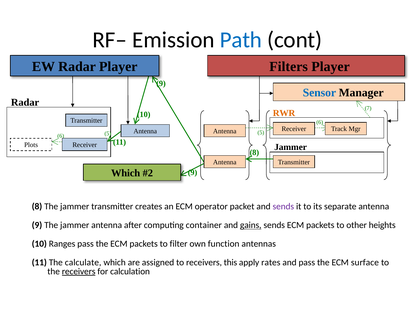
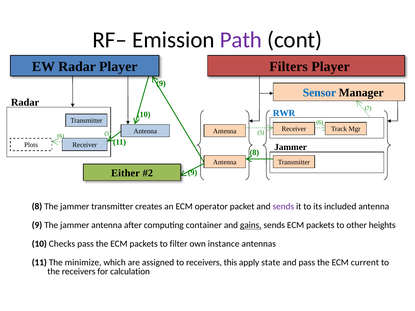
Path colour: blue -> purple
RWR colour: orange -> blue
Which at (126, 173): Which -> Either
separate: separate -> included
Ranges: Ranges -> Checks
function: function -> instance
calculate: calculate -> minimize
rates: rates -> state
surface: surface -> current
receivers at (79, 272) underline: present -> none
